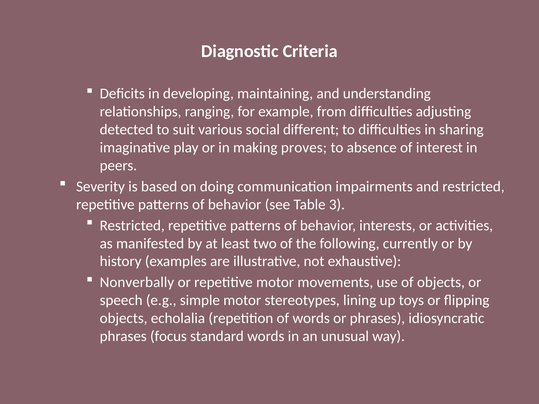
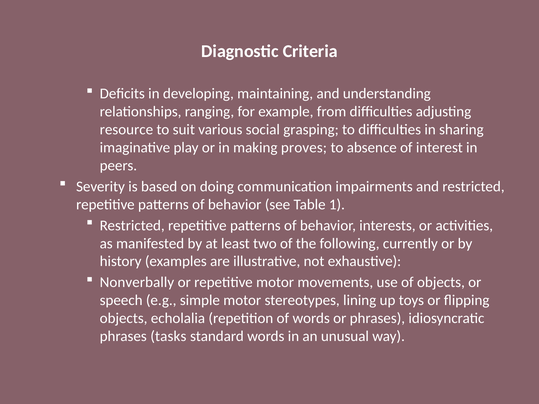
detected: detected -> resource
different: different -> grasping
3: 3 -> 1
focus: focus -> tasks
